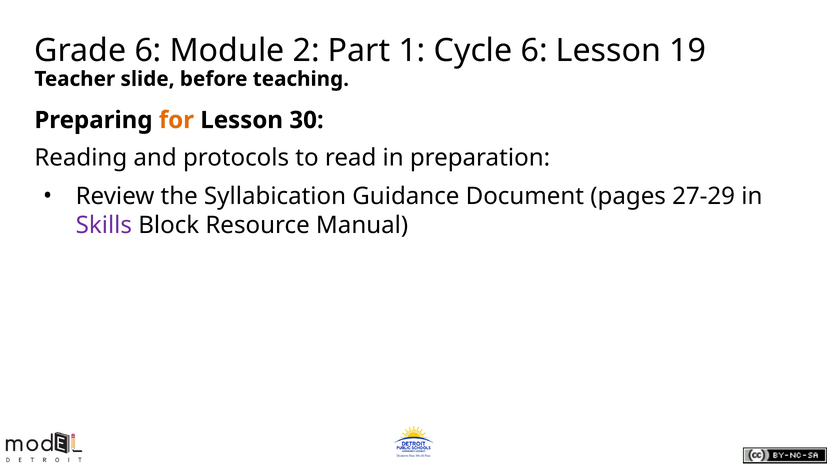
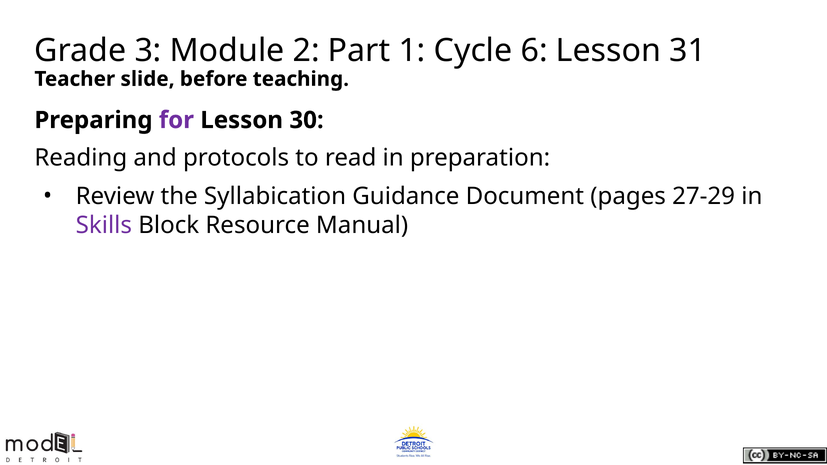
Grade 6: 6 -> 3
19: 19 -> 31
for colour: orange -> purple
